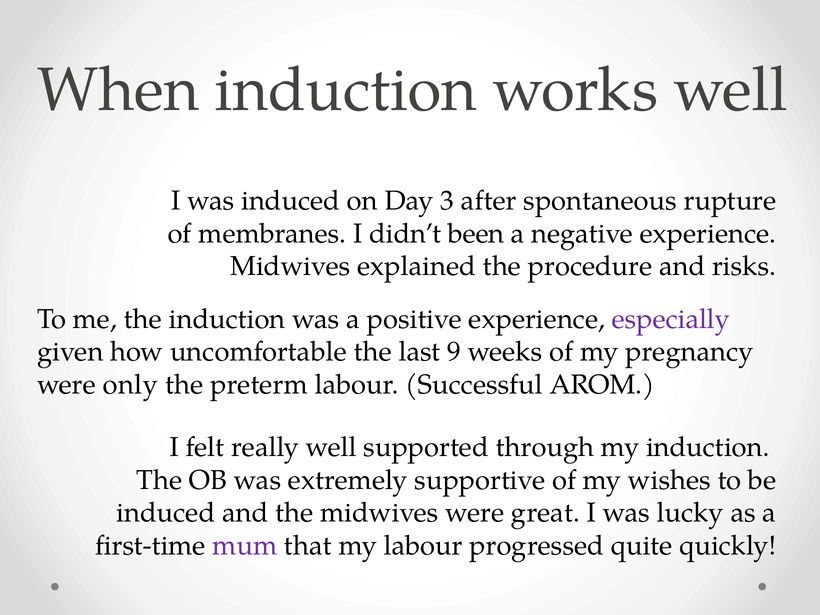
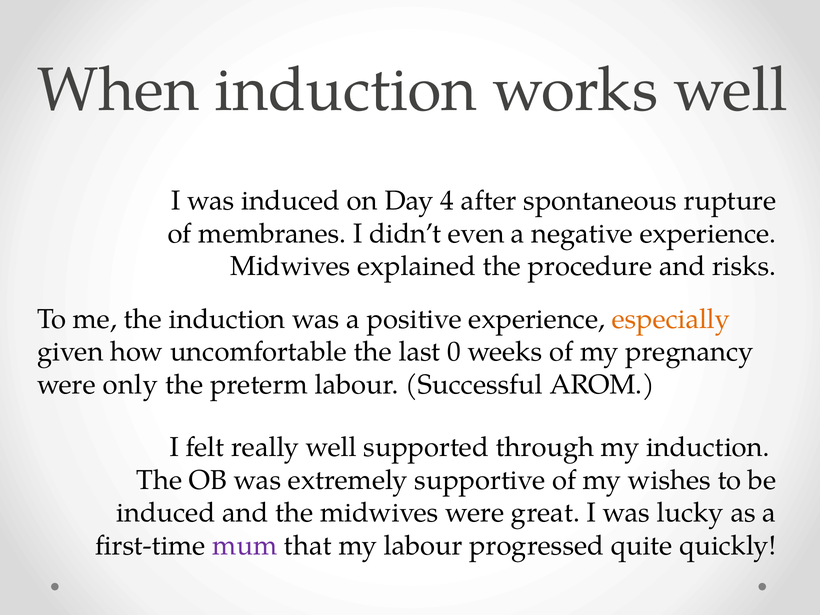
3: 3 -> 4
been: been -> even
especially colour: purple -> orange
9: 9 -> 0
